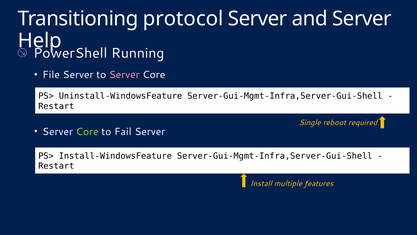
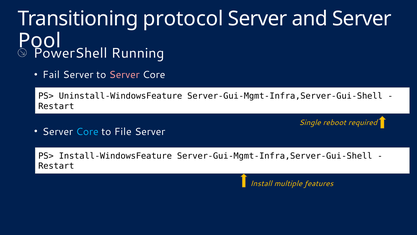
Help: Help -> Pool
File: File -> Fail
Core at (87, 131) colour: light green -> light blue
Fail: Fail -> File
